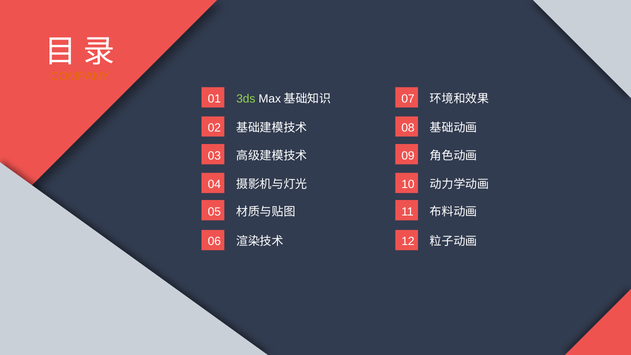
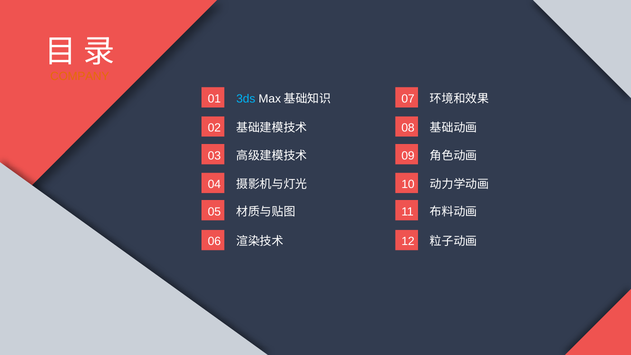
3ds colour: light green -> light blue
